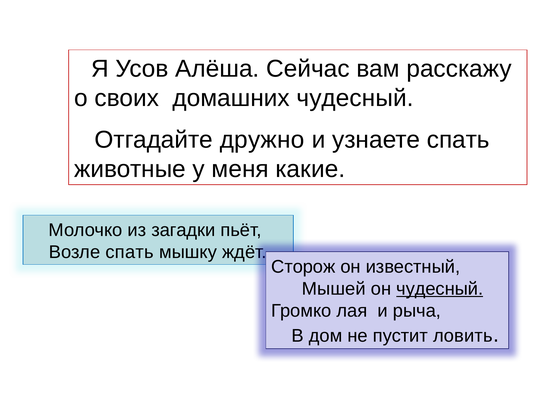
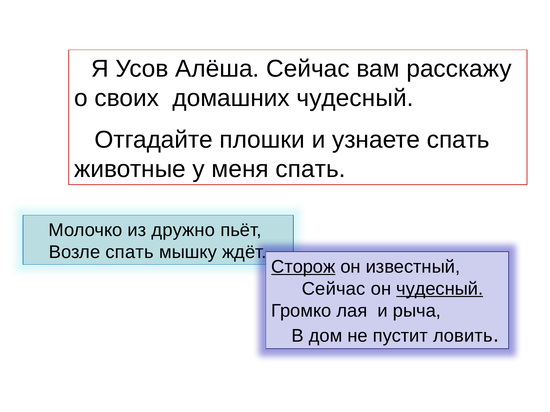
дружно: дружно -> плошки
меня какие: какие -> спать
загадки: загадки -> дружно
Сторож underline: none -> present
Мышей at (334, 289): Мышей -> Сейчас
